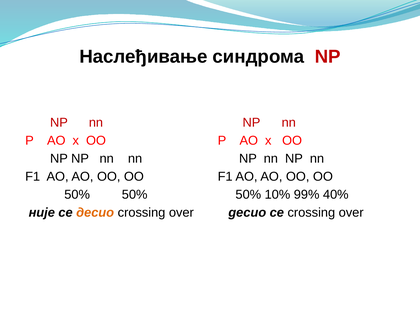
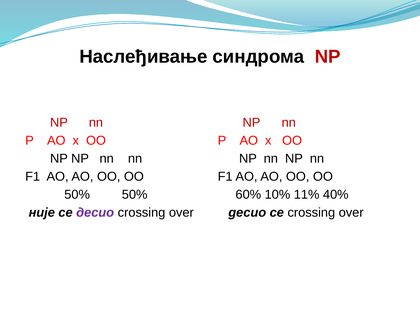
50% at (248, 195): 50% -> 60%
99%: 99% -> 11%
десио at (95, 212) colour: orange -> purple
